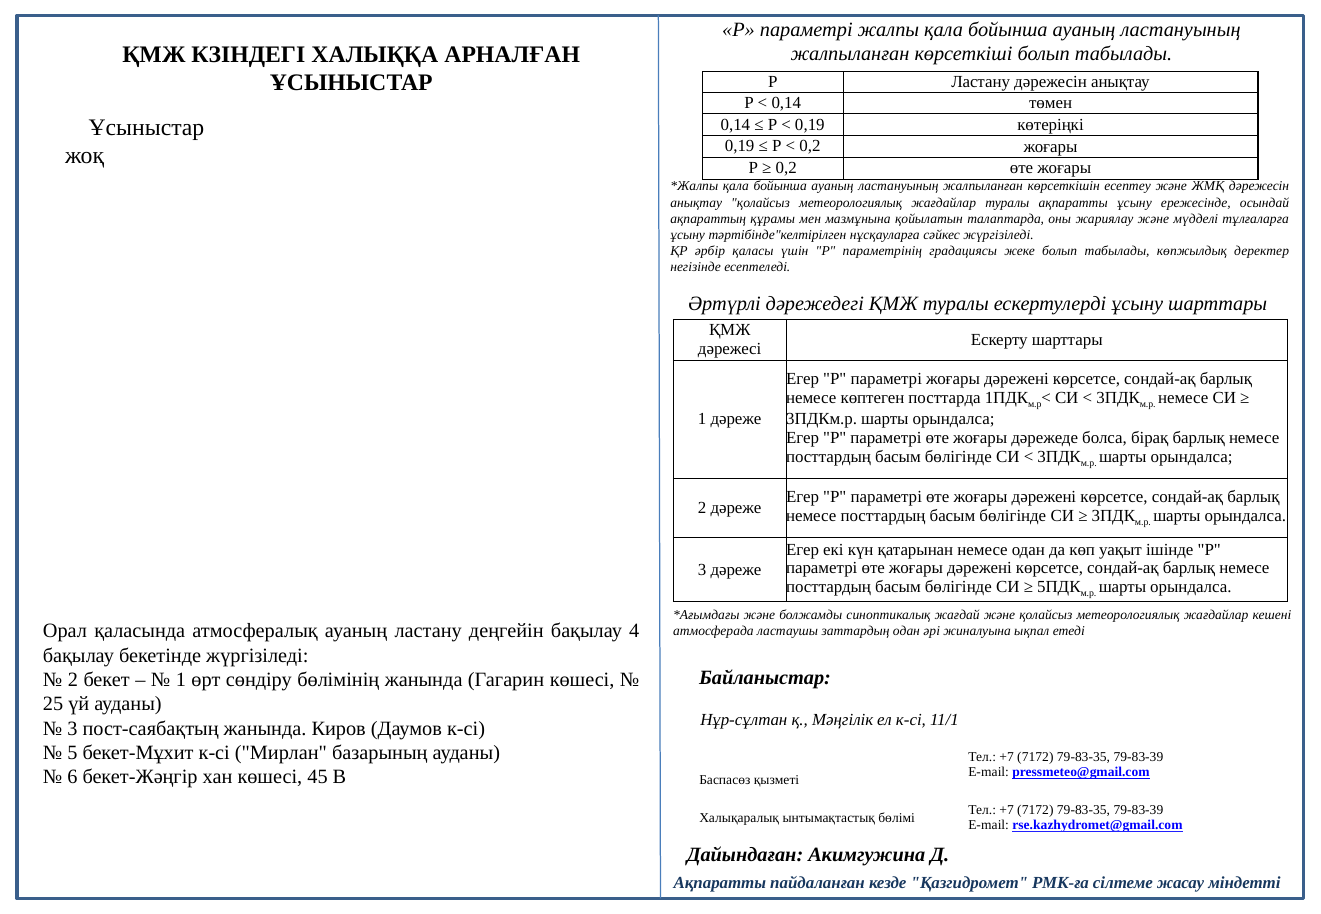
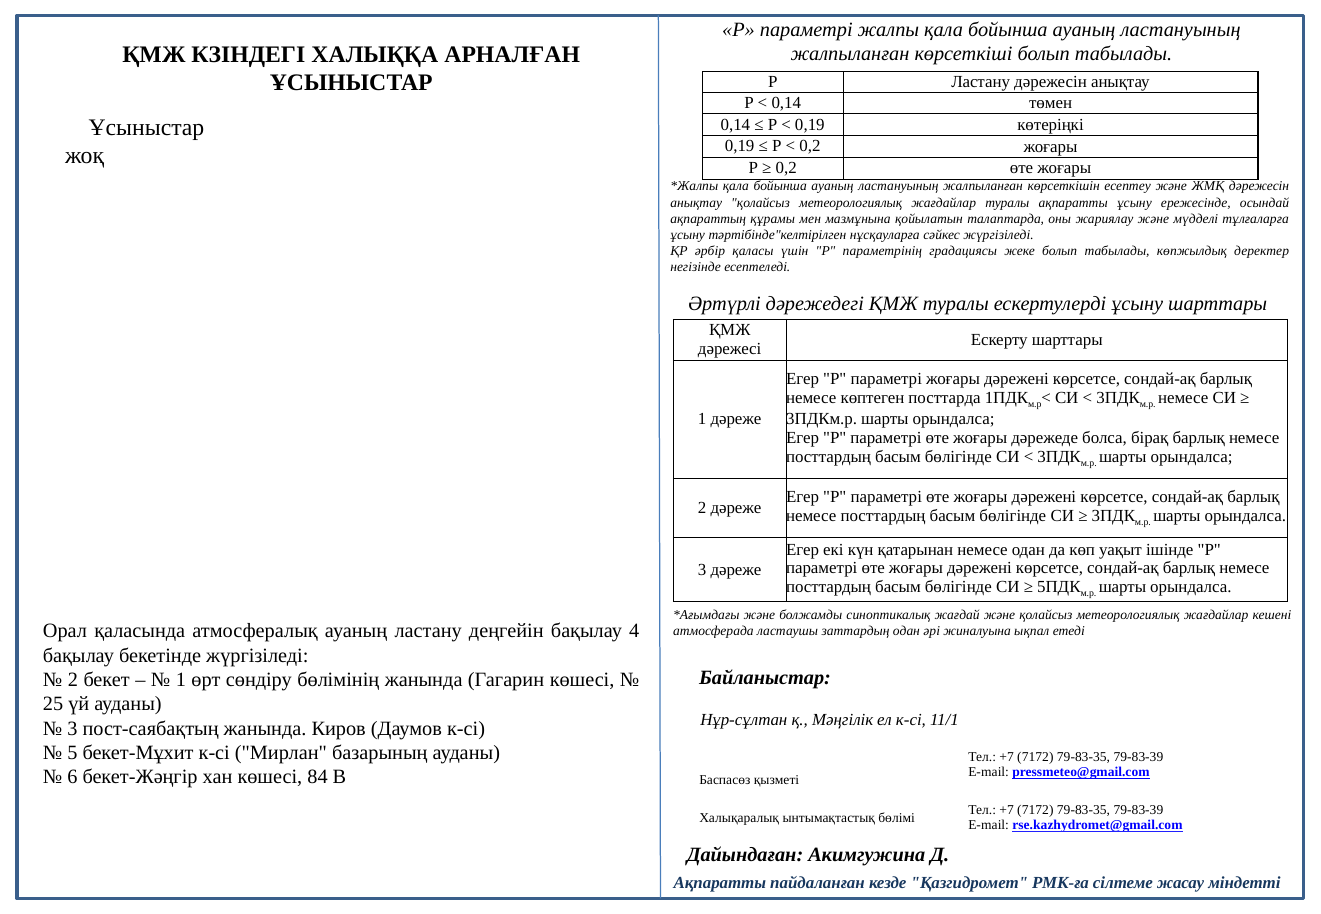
45: 45 -> 84
